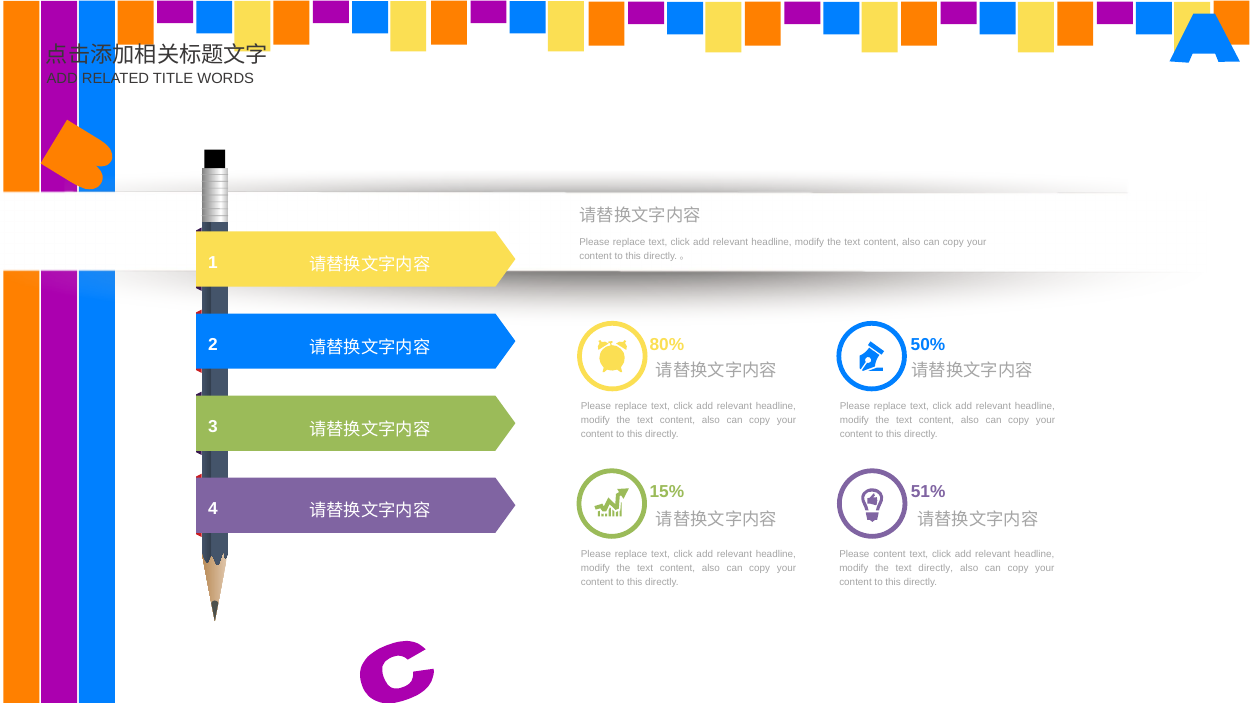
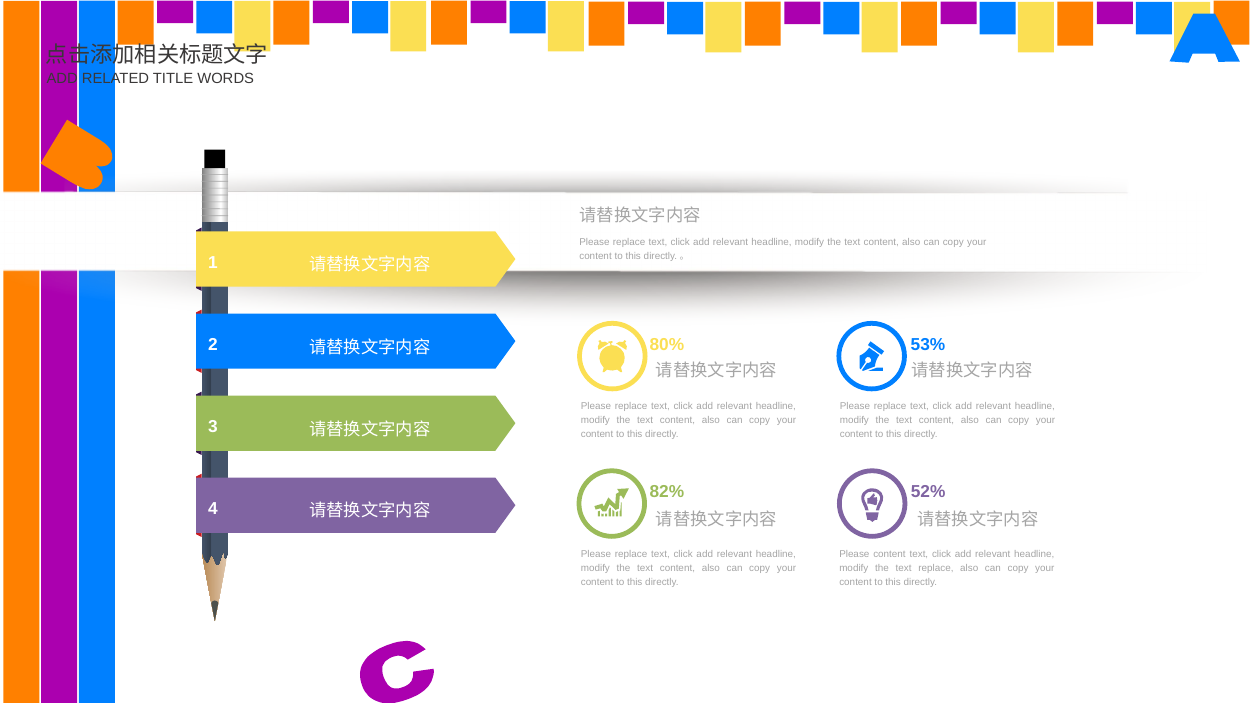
50%: 50% -> 53%
15%: 15% -> 82%
51%: 51% -> 52%
text directly: directly -> replace
